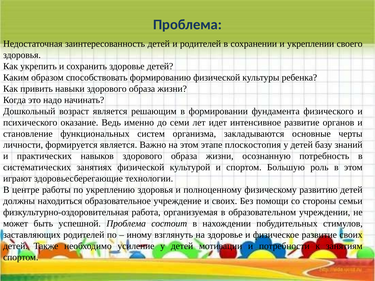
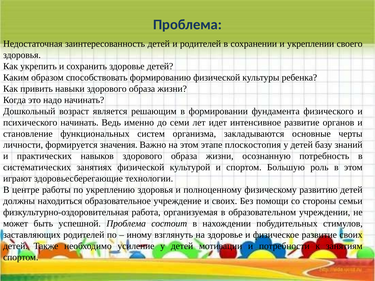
психического оказание: оказание -> начинать
формируется является: является -> значения
